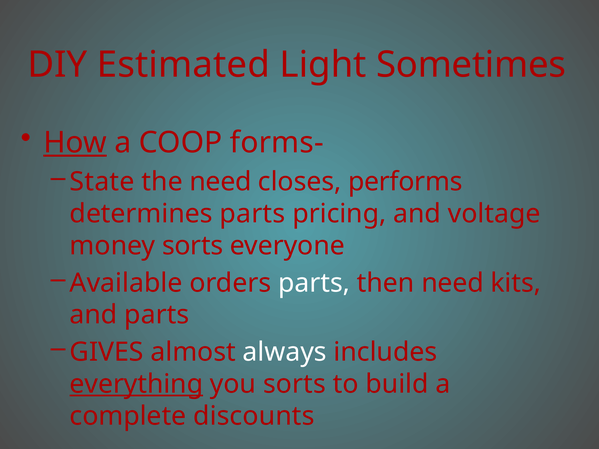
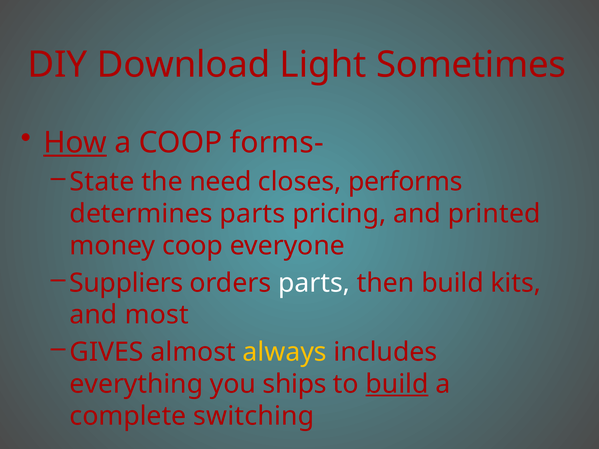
Estimated: Estimated -> Download
voltage: voltage -> printed
money sorts: sorts -> coop
Available: Available -> Suppliers
then need: need -> build
and parts: parts -> most
always colour: white -> yellow
everything underline: present -> none
you sorts: sorts -> ships
build at (397, 384) underline: none -> present
discounts: discounts -> switching
